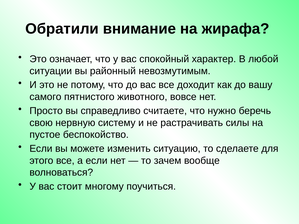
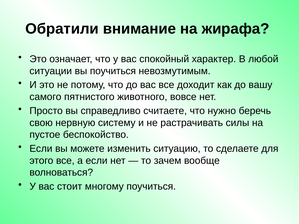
вы районный: районный -> поучиться
